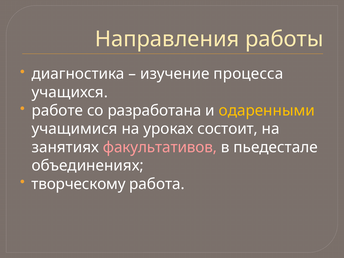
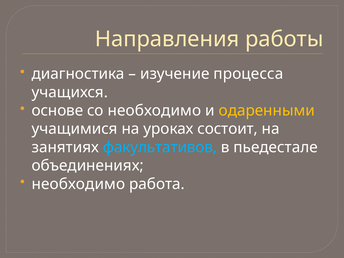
работе: работе -> основе
со разработана: разработана -> необходимо
факультативов colour: pink -> light blue
творческому at (78, 184): творческому -> необходимо
